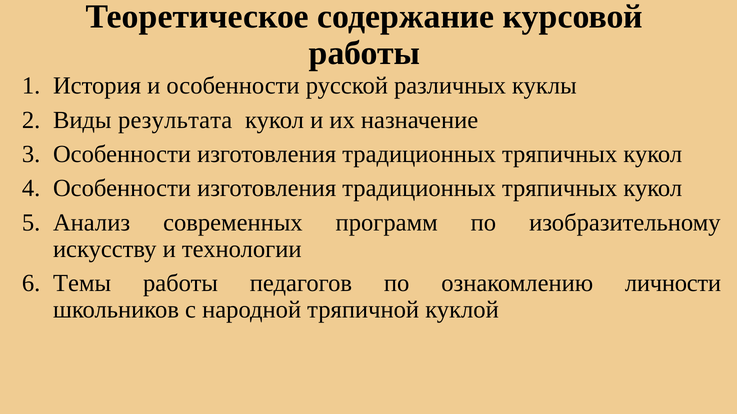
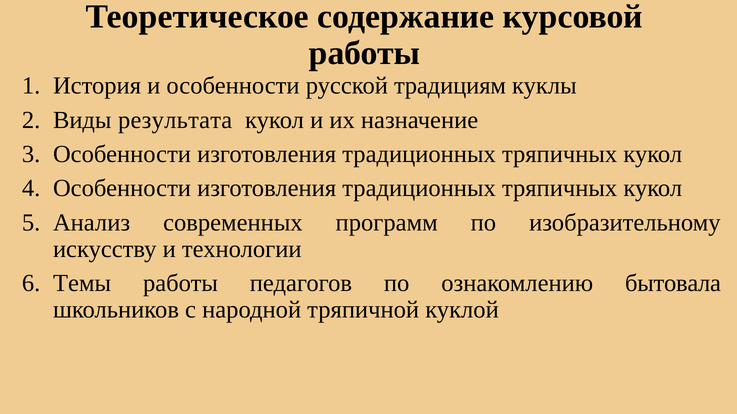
различных: различных -> традициям
личности: личности -> бытовала
